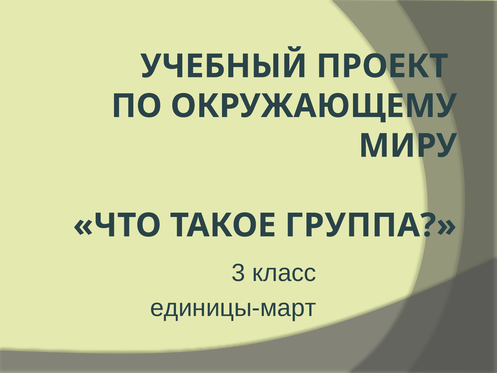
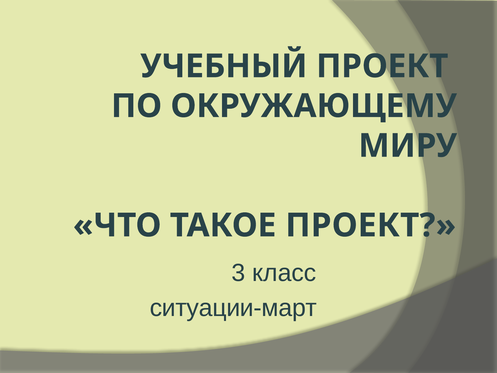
ТАКОЕ ГРУППА: ГРУППА -> ПРОЕКТ
единицы-март: единицы-март -> ситуации-март
